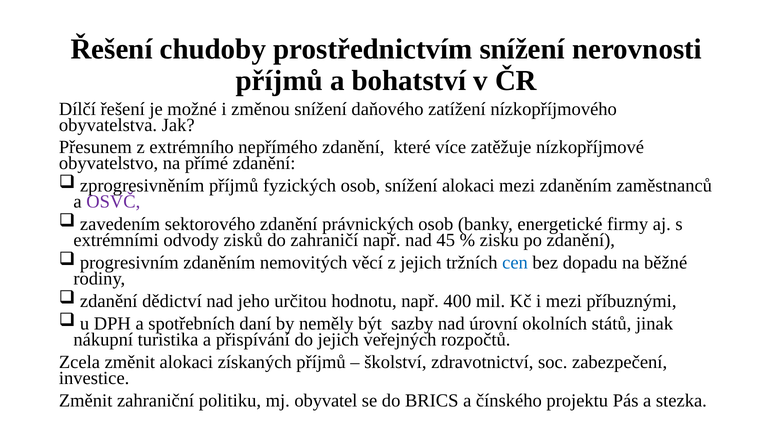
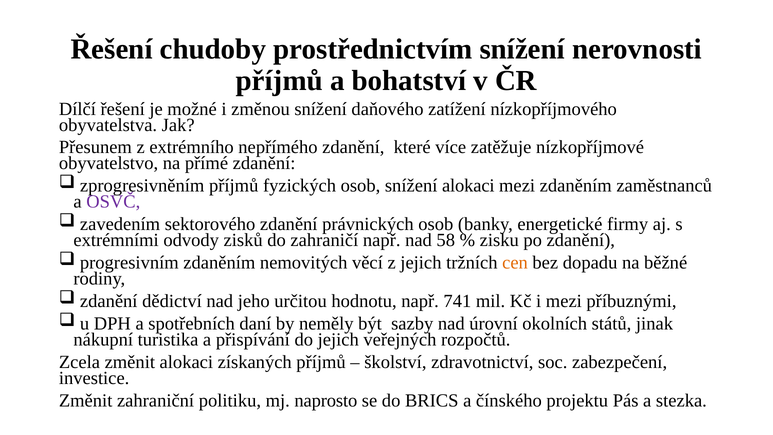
45: 45 -> 58
cen colour: blue -> orange
400: 400 -> 741
obyvatel: obyvatel -> naprosto
